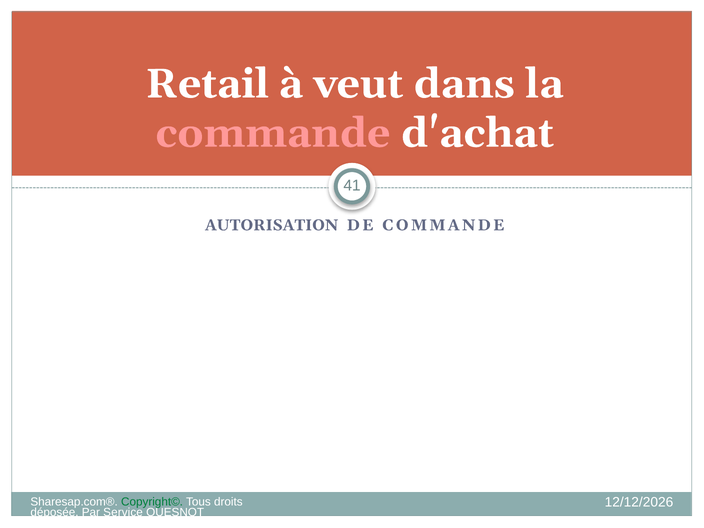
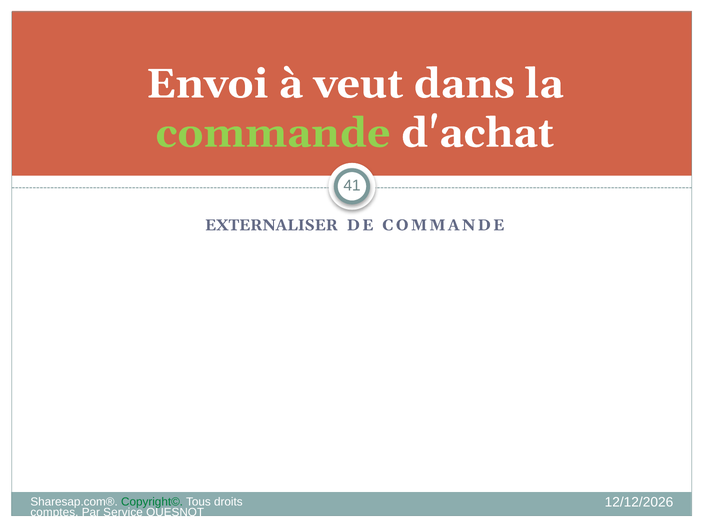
Retail: Retail -> Envoi
commande at (273, 133) colour: pink -> light green
AUTORISATION: AUTORISATION -> EXTERNALISER
déposée: déposée -> comptes
